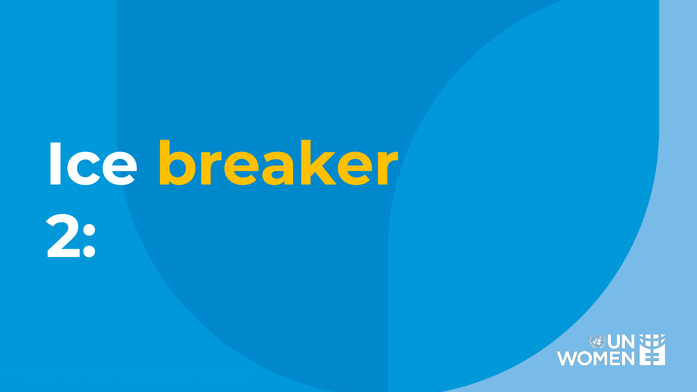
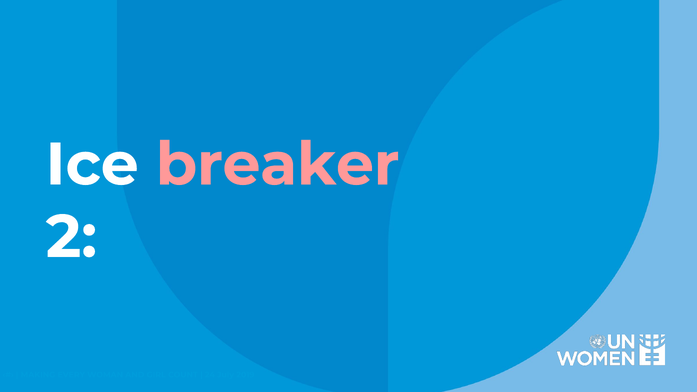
breaker colour: yellow -> pink
